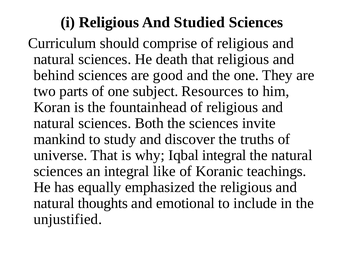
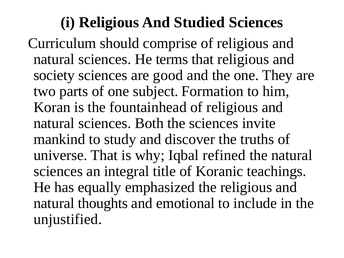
death: death -> terms
behind: behind -> society
Resources: Resources -> Formation
Iqbal integral: integral -> refined
like: like -> title
